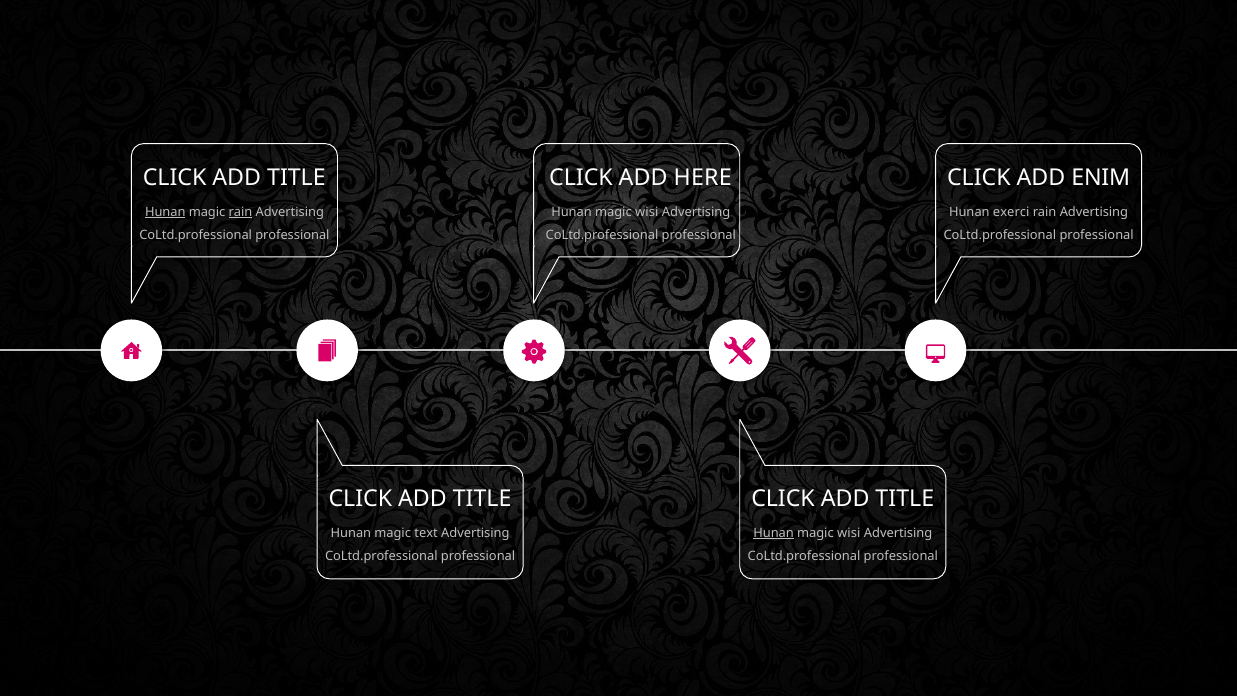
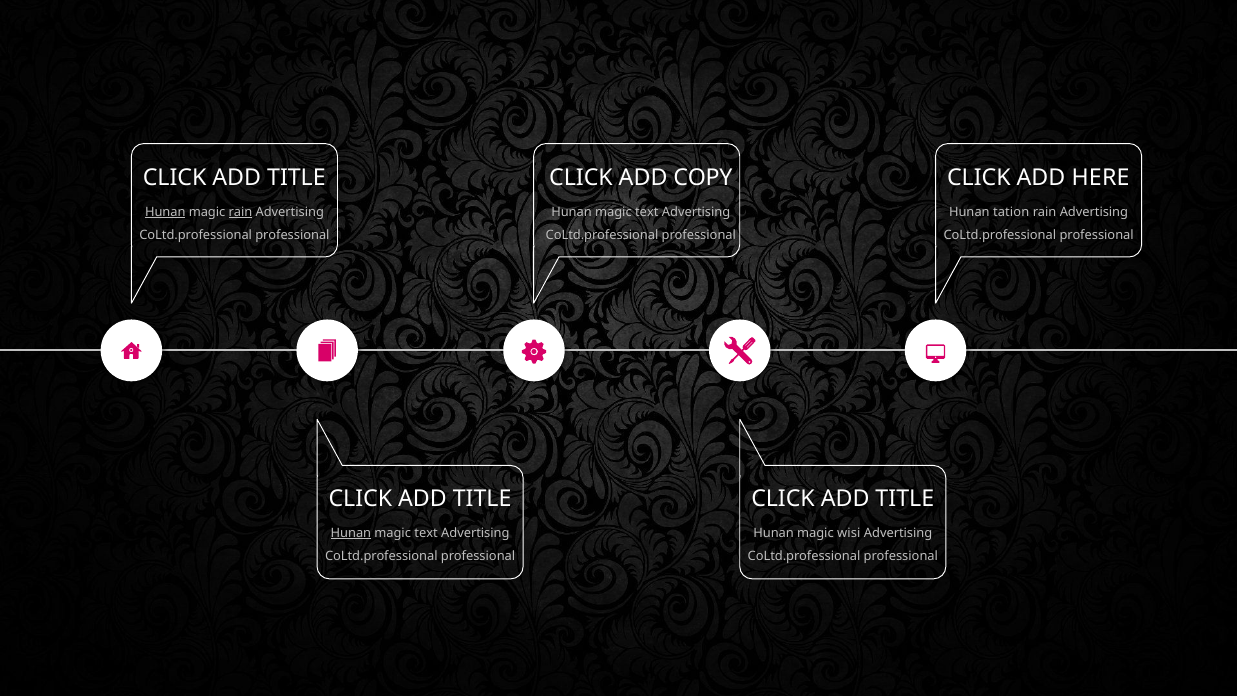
HERE: HERE -> COPY
ENIM: ENIM -> HERE
wisi at (647, 212): wisi -> text
exerci: exerci -> tation
Hunan at (351, 533) underline: none -> present
Hunan at (774, 533) underline: present -> none
